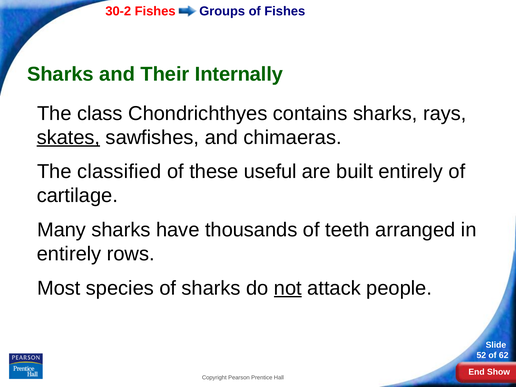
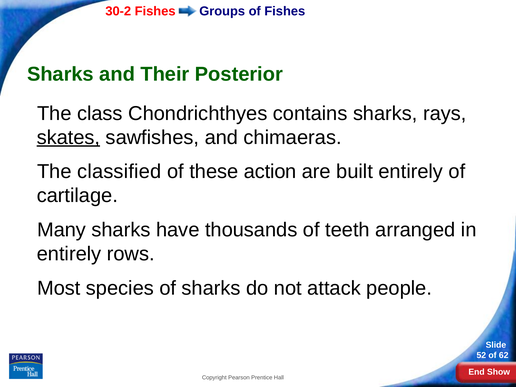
Internally: Internally -> Posterior
useful: useful -> action
not underline: present -> none
